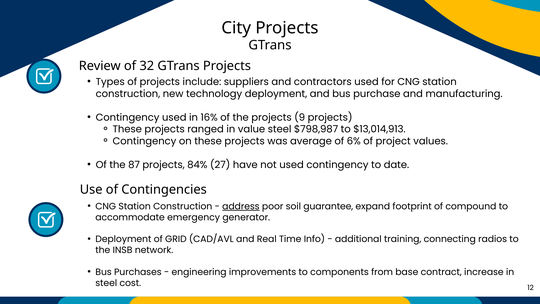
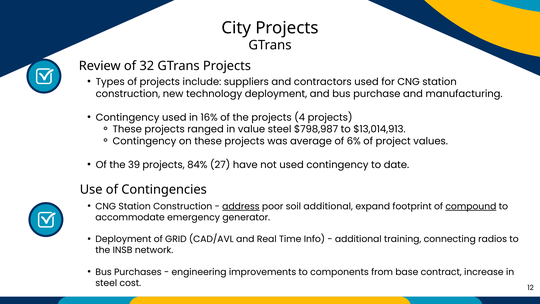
9: 9 -> 4
87: 87 -> 39
soil guarantee: guarantee -> additional
compound underline: none -> present
